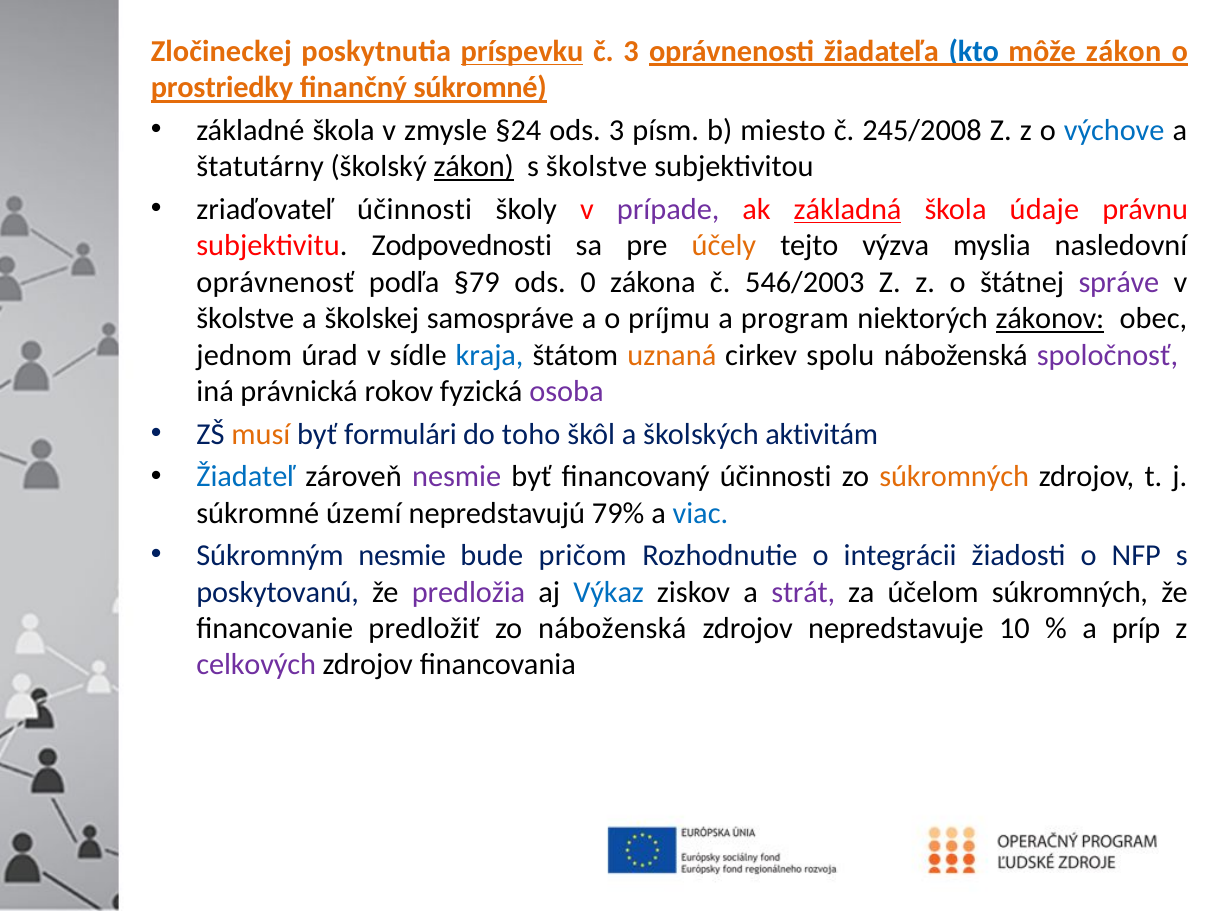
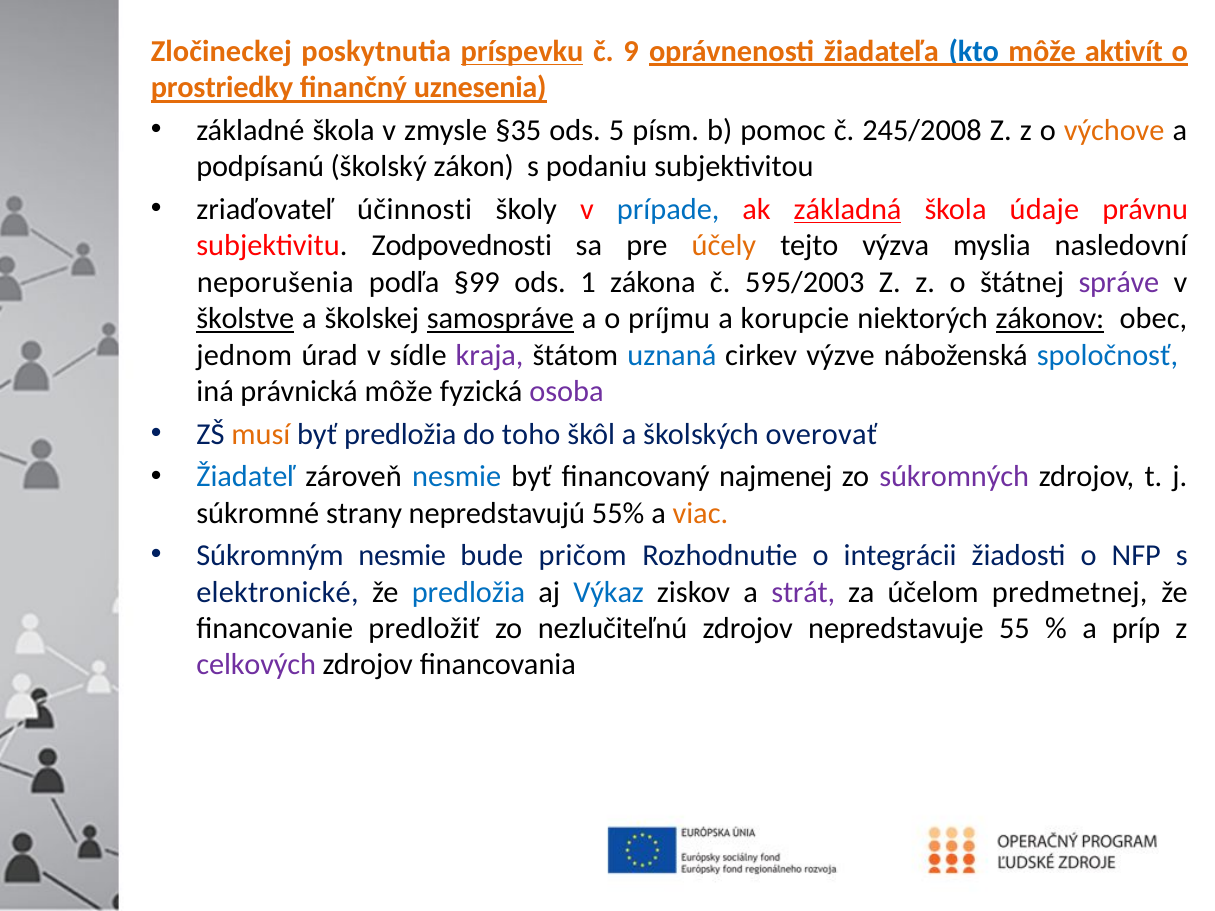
č 3: 3 -> 9
môže zákon: zákon -> aktivít
finančný súkromné: súkromné -> uznesenia
§24: §24 -> §35
ods 3: 3 -> 5
miesto: miesto -> pomoc
výchove colour: blue -> orange
štatutárny: štatutárny -> podpísanú
zákon at (474, 167) underline: present -> none
s školstve: školstve -> podaniu
prípade colour: purple -> blue
oprávnenosť: oprávnenosť -> neporušenia
§79: §79 -> §99
0: 0 -> 1
546/2003: 546/2003 -> 595/2003
školstve at (245, 319) underline: none -> present
samospráve underline: none -> present
program: program -> korupcie
kraja colour: blue -> purple
uznaná colour: orange -> blue
spolu: spolu -> výzve
spoločnosť colour: purple -> blue
právnická rokov: rokov -> môže
byť formulári: formulári -> predložia
aktivitám: aktivitám -> overovať
nesmie at (457, 477) colour: purple -> blue
financovaný účinnosti: účinnosti -> najmenej
súkromných at (954, 477) colour: orange -> purple
území: území -> strany
79%: 79% -> 55%
viac colour: blue -> orange
poskytovanú: poskytovanú -> elektronické
predložia at (469, 592) colour: purple -> blue
účelom súkromných: súkromných -> predmetnej
zo náboženská: náboženská -> nezlučiteľnú
10: 10 -> 55
